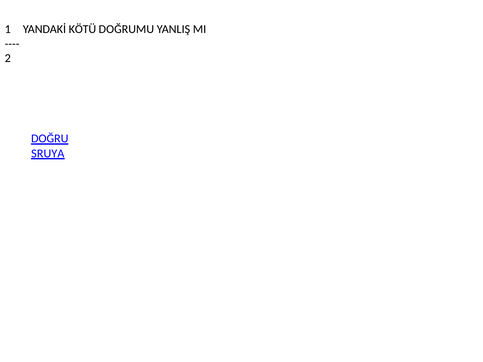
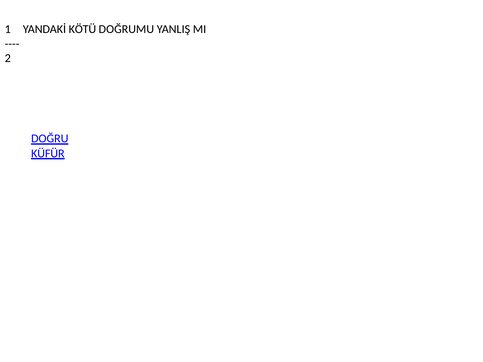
SRUYA: SRUYA -> KÜFÜR
